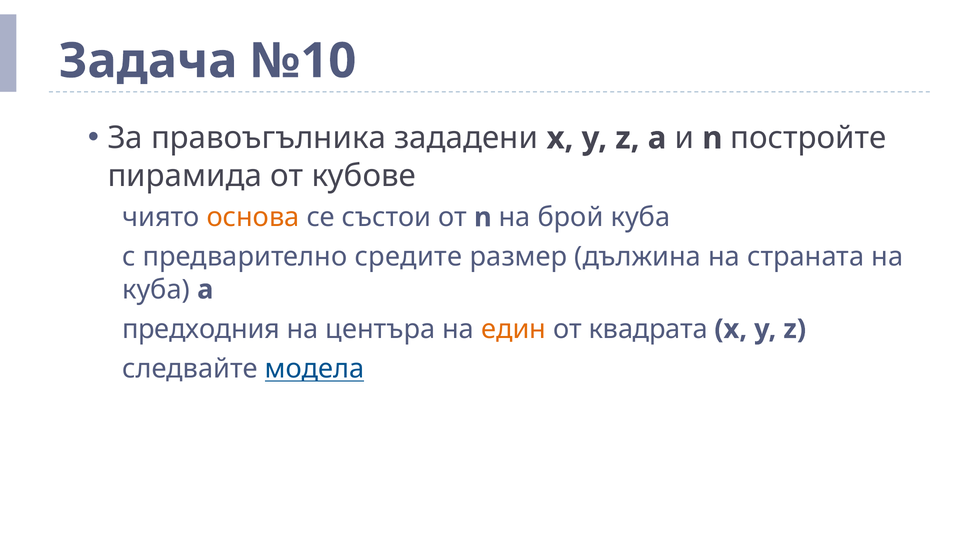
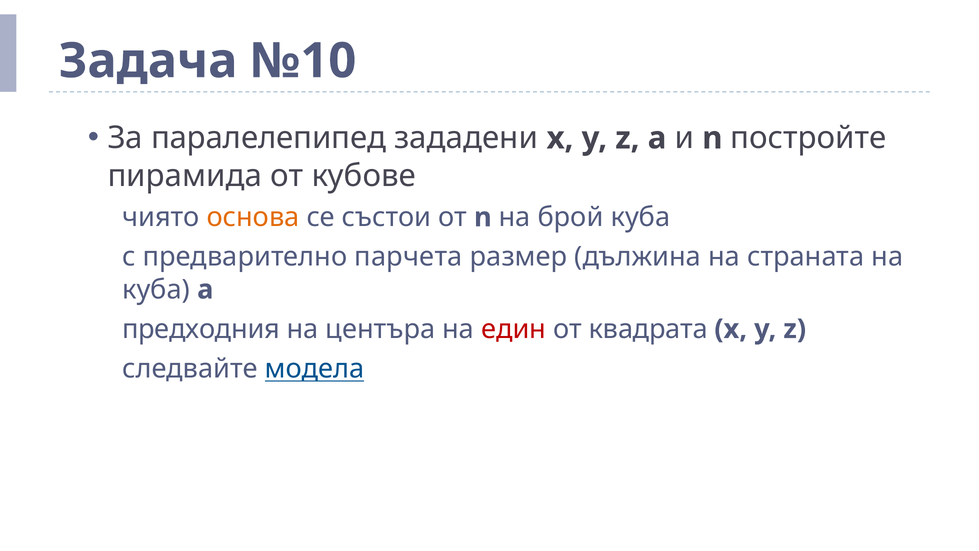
правоъгълника: правоъгълника -> паралелепипед
средите: средите -> парчета
един colour: orange -> red
